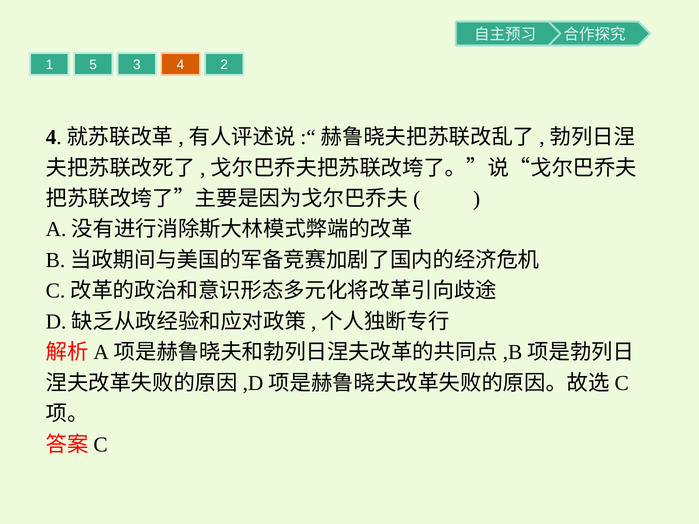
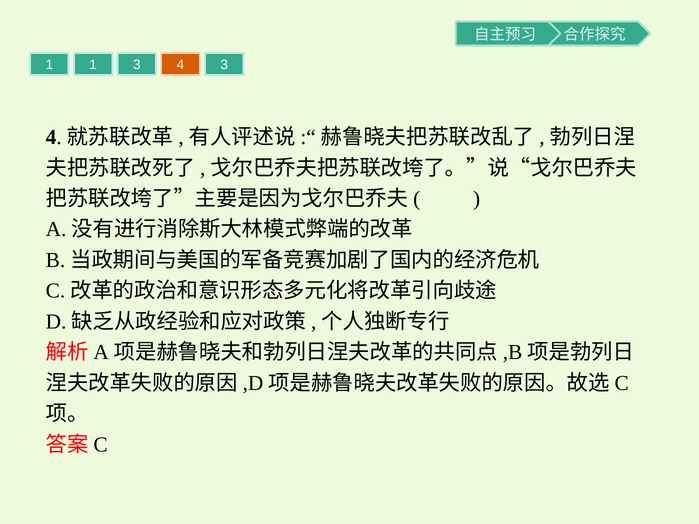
1 5: 5 -> 1
4 2: 2 -> 3
